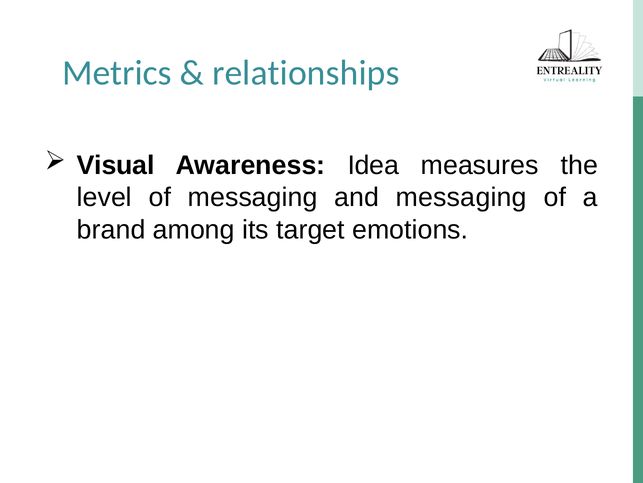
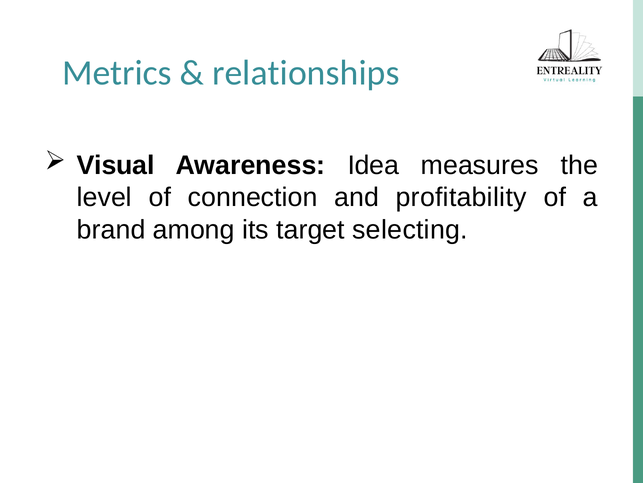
of messaging: messaging -> connection
and messaging: messaging -> profitability
emotions: emotions -> selecting
